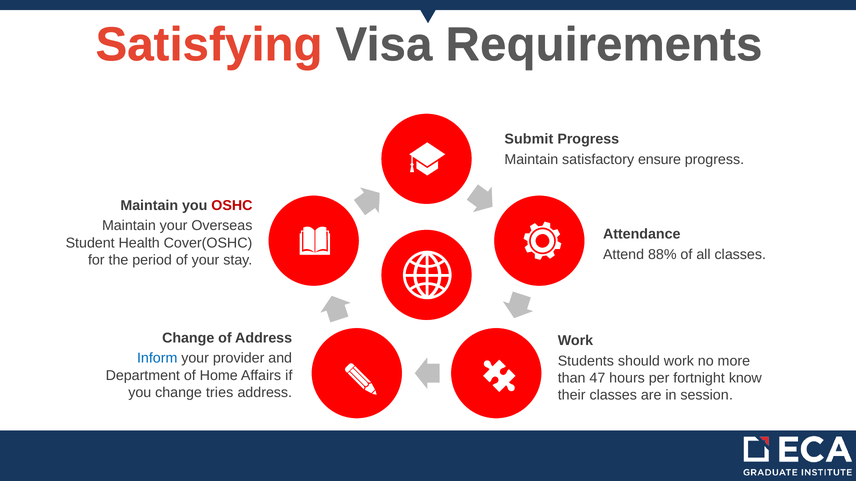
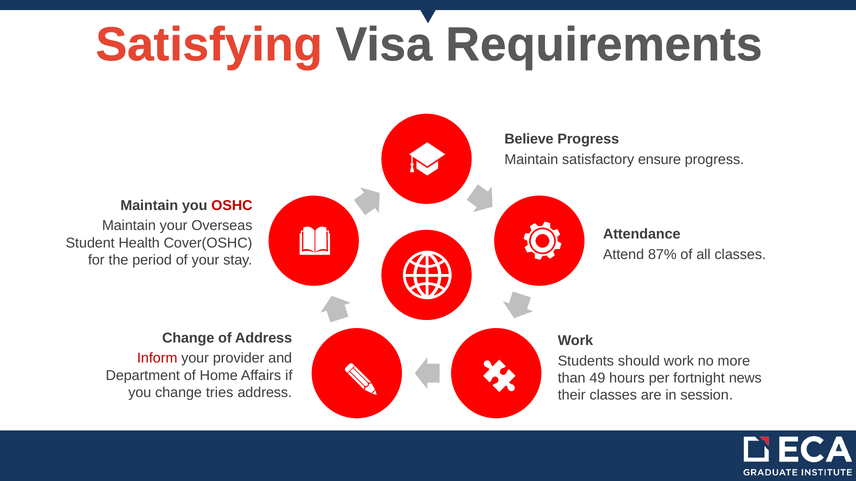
Submit: Submit -> Believe
88%: 88% -> 87%
Inform colour: blue -> red
47: 47 -> 49
know: know -> news
